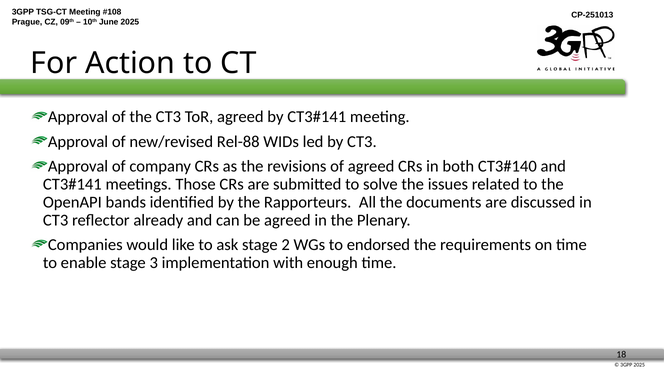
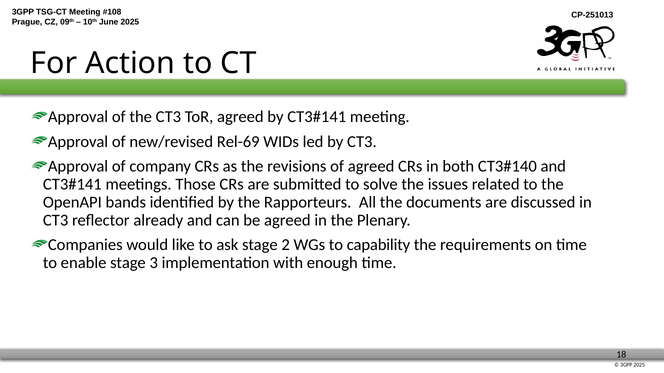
Rel-88: Rel-88 -> Rel-69
endorsed: endorsed -> capability
